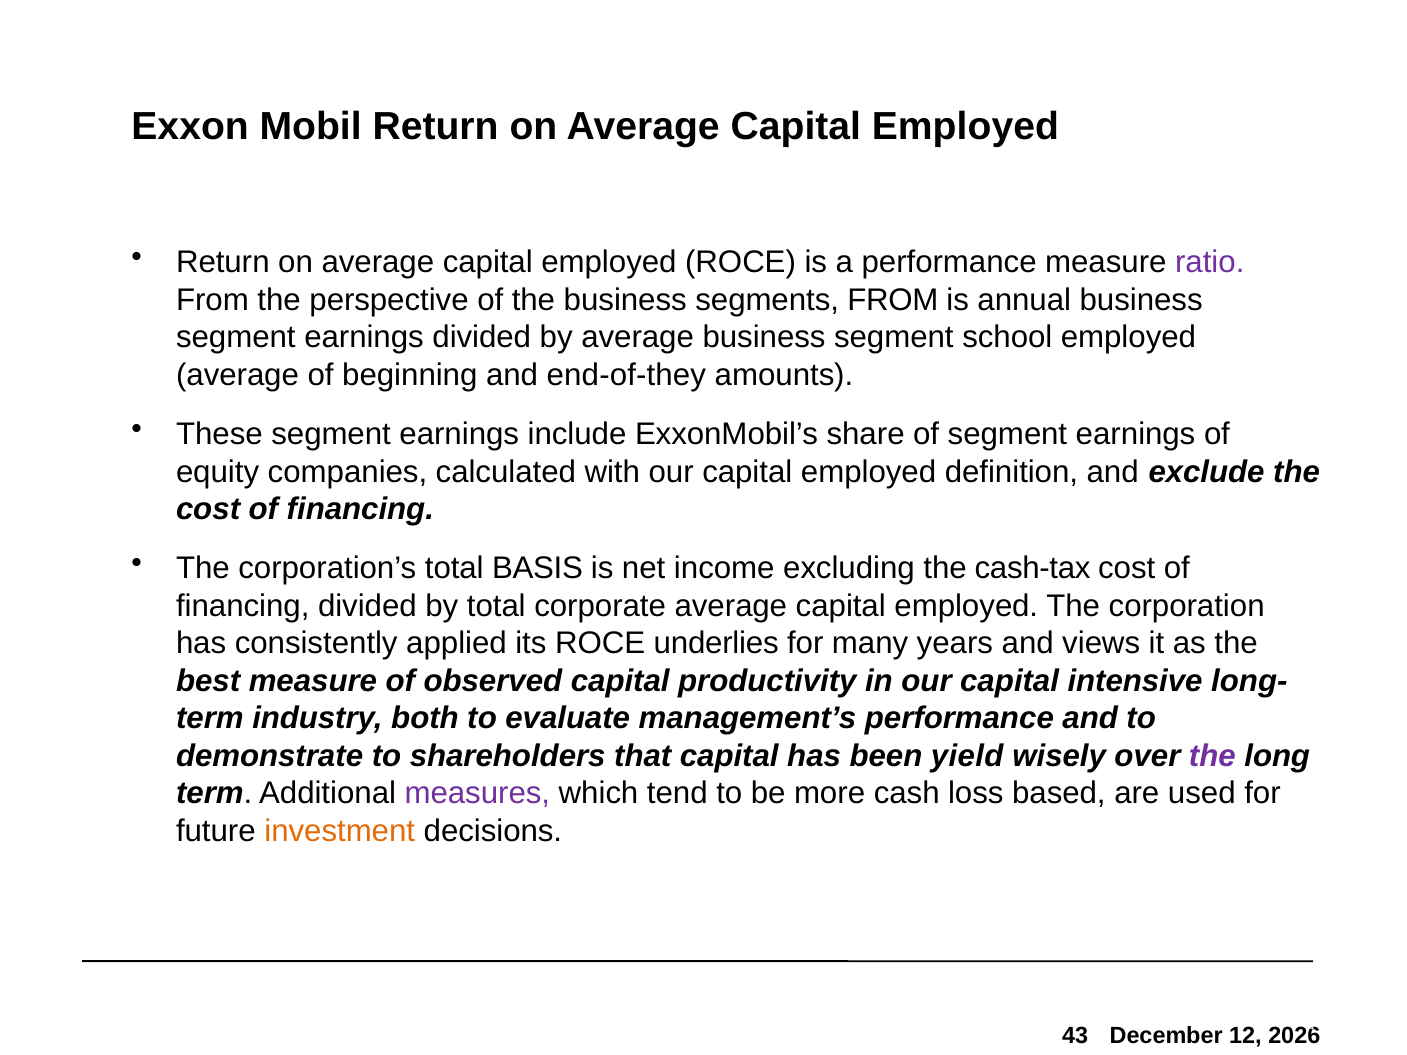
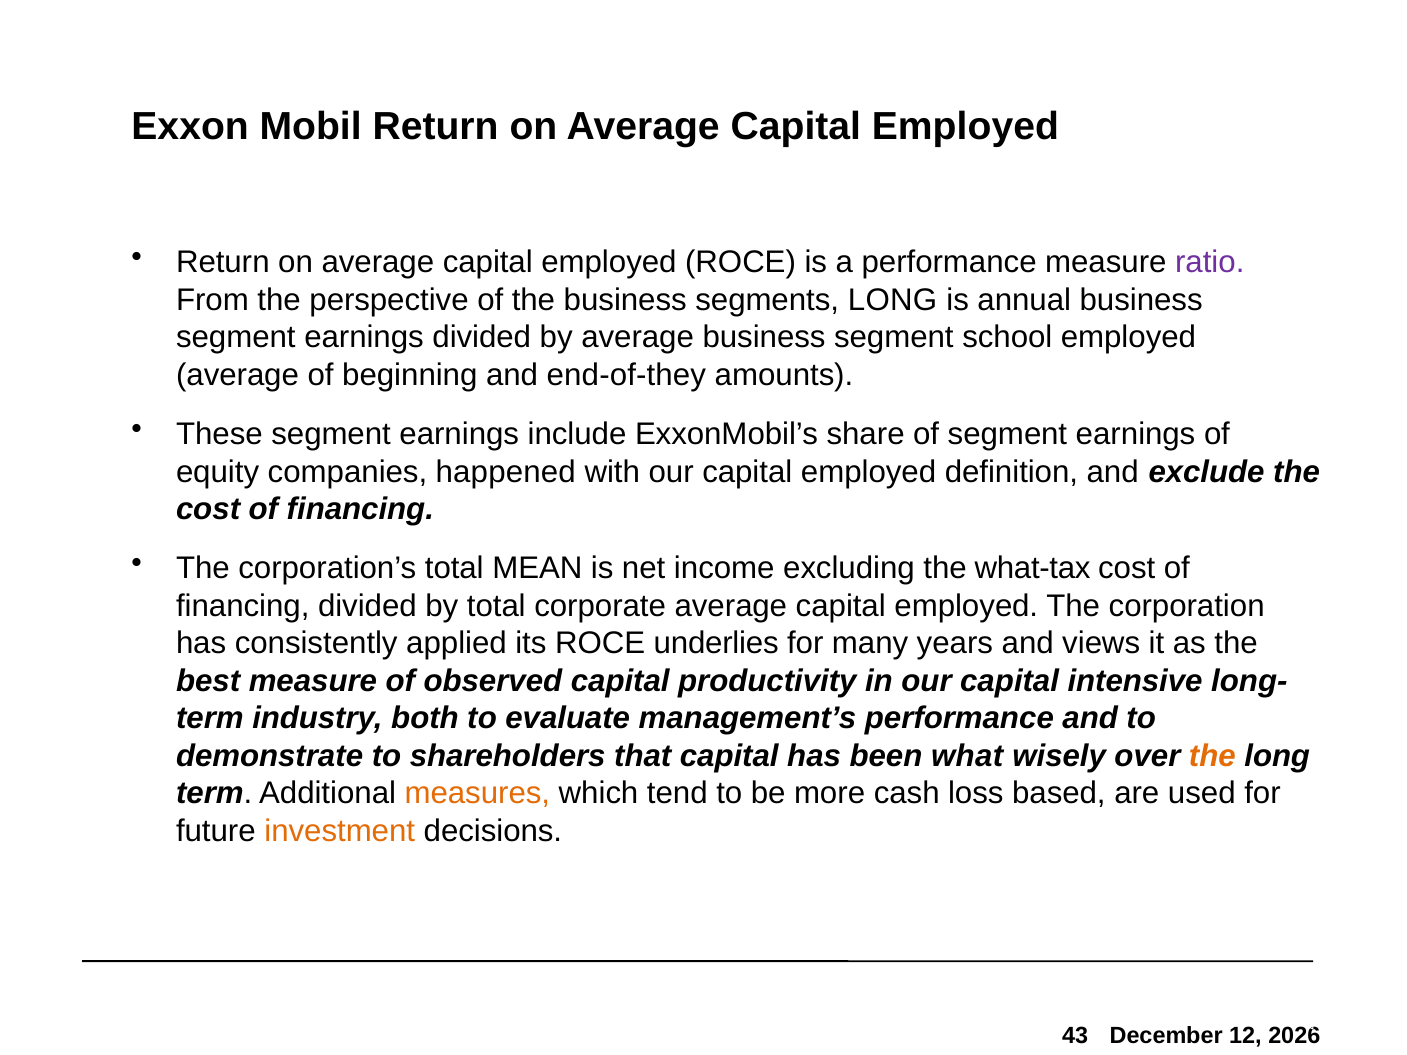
segments FROM: FROM -> LONG
calculated: calculated -> happened
BASIS: BASIS -> MEAN
cash-tax: cash-tax -> what-tax
yield: yield -> what
the at (1212, 756) colour: purple -> orange
measures colour: purple -> orange
